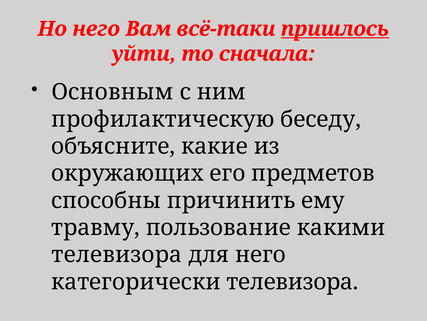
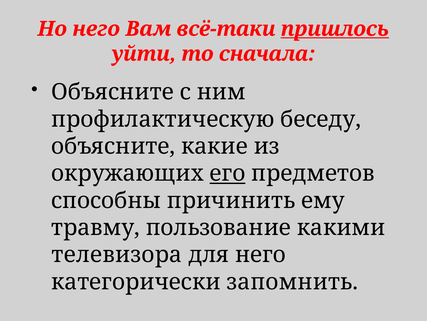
Основным at (112, 92): Основным -> Объясните
его underline: none -> present
категорически телевизора: телевизора -> запомнить
